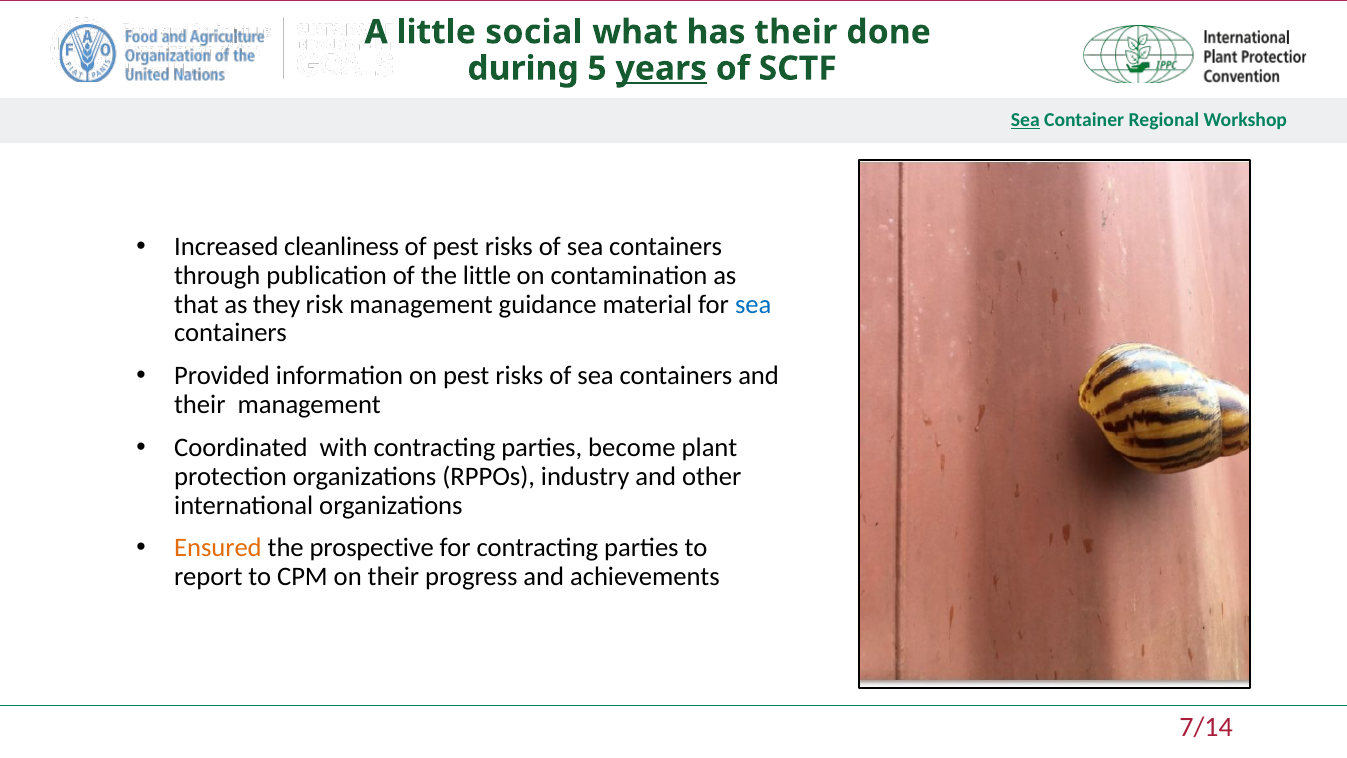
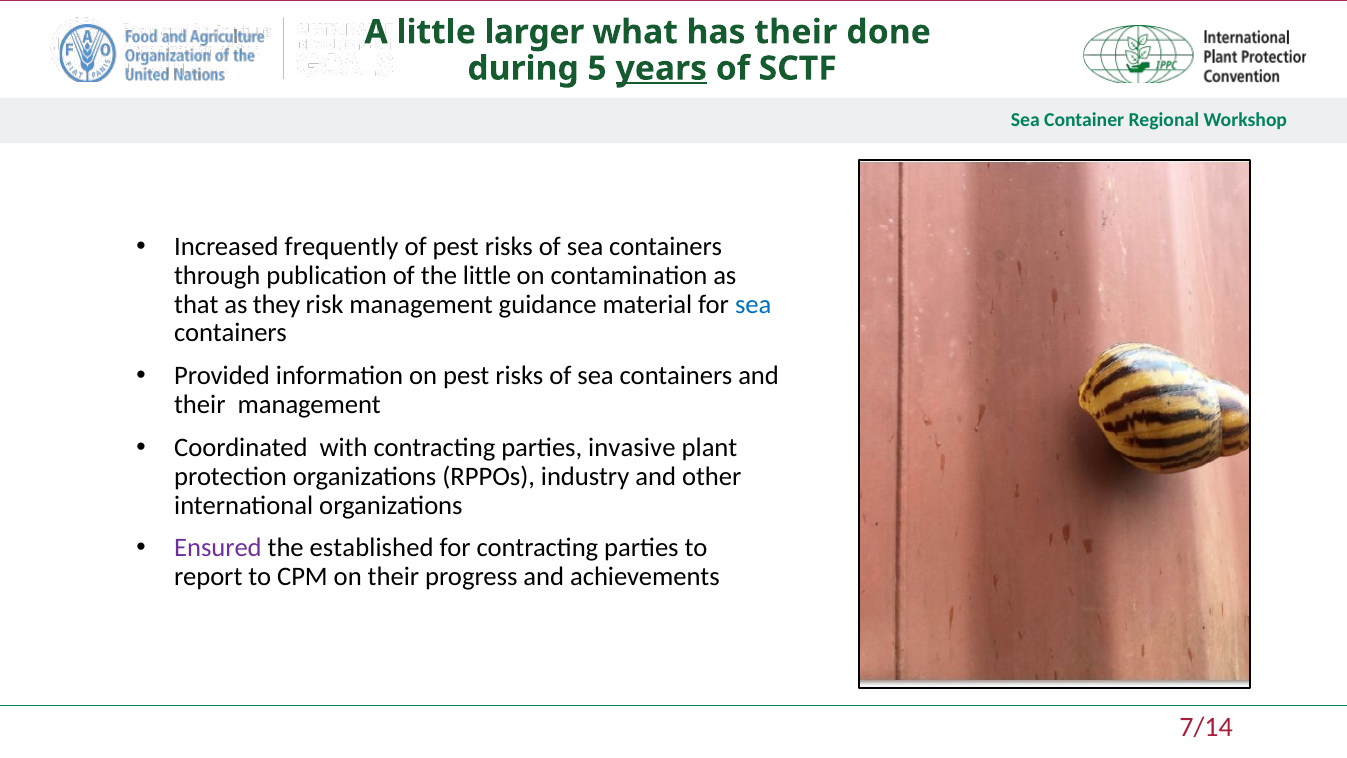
social: social -> larger
Sea at (1025, 120) underline: present -> none
cleanliness: cleanliness -> frequently
become: become -> invasive
Ensured colour: orange -> purple
prospective: prospective -> established
